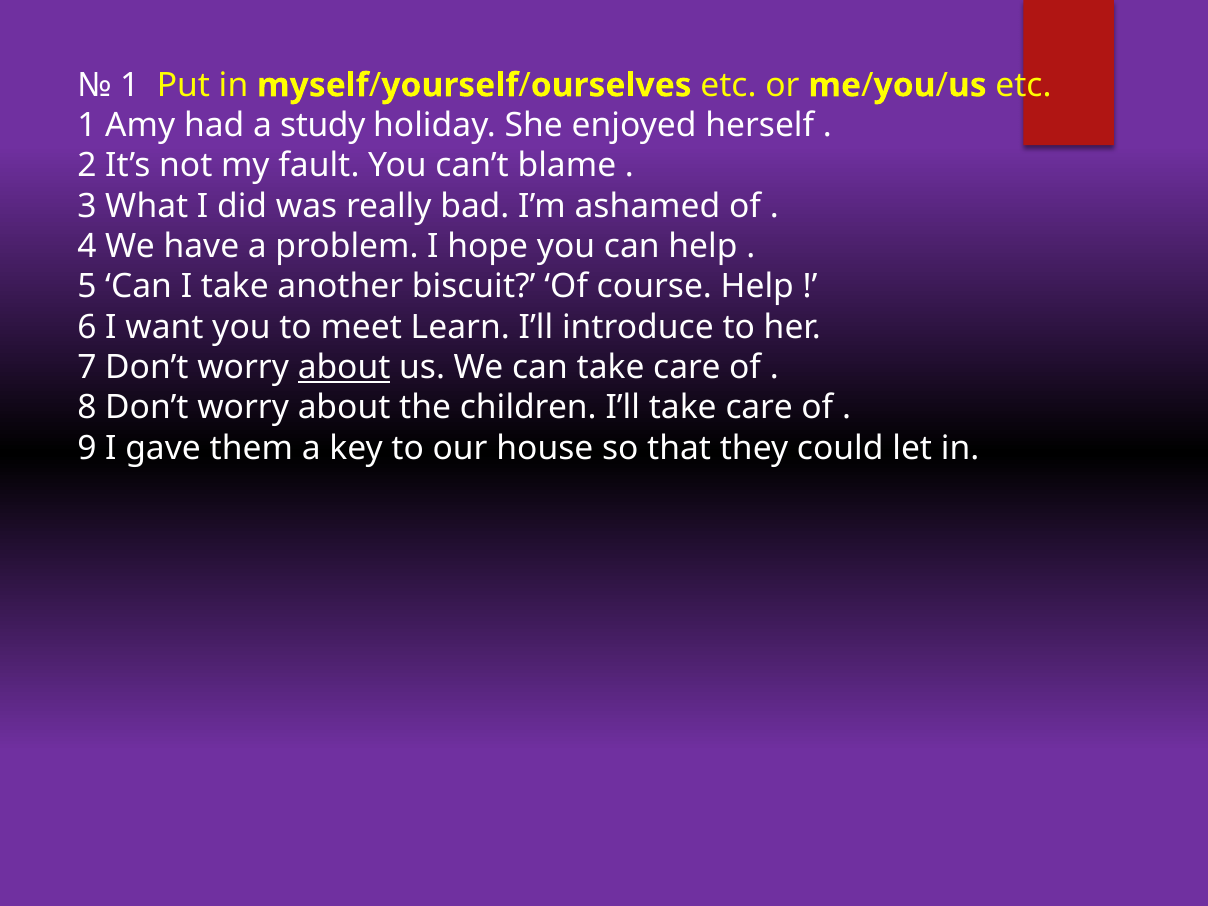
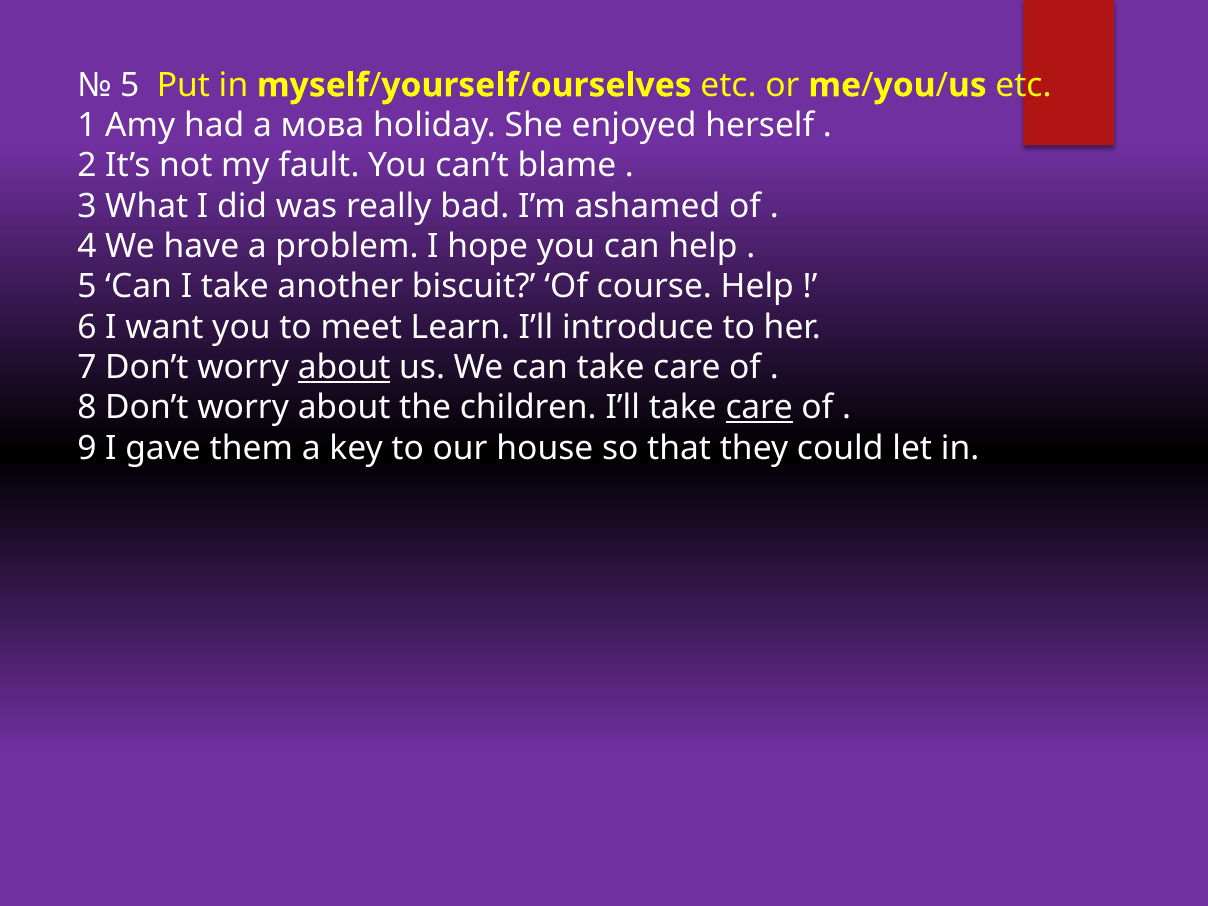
1 at (130, 85): 1 -> 5
study: study -> мова
care at (759, 408) underline: none -> present
